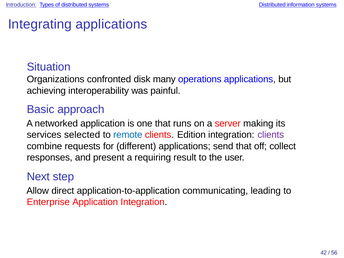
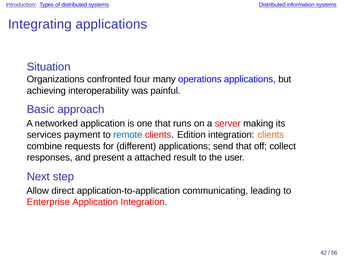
disk: disk -> four
selected: selected -> payment
clients at (271, 135) colour: purple -> orange
requiring: requiring -> attached
